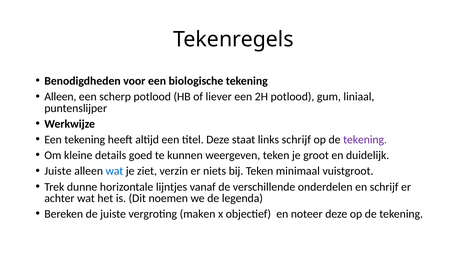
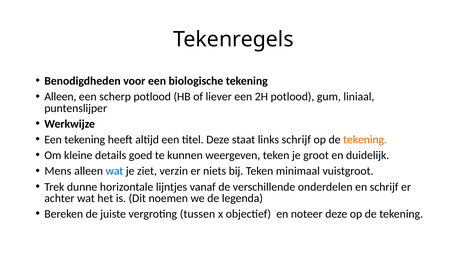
tekening at (365, 139) colour: purple -> orange
Juiste at (58, 171): Juiste -> Mens
maken: maken -> tussen
